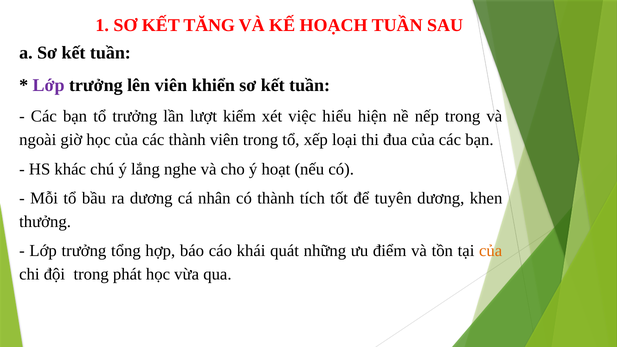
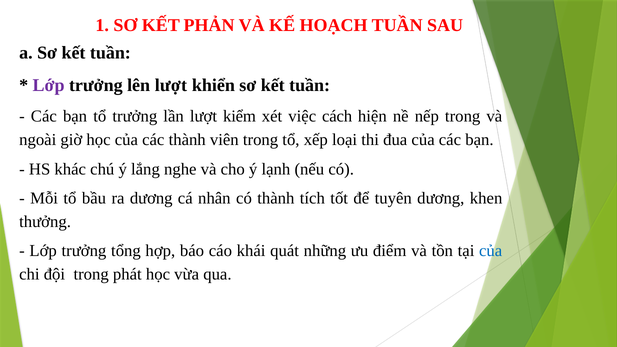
TĂNG: TĂNG -> PHẢN
lên viên: viên -> lượt
hiểu: hiểu -> cách
hoạt: hoạt -> lạnh
của at (491, 251) colour: orange -> blue
